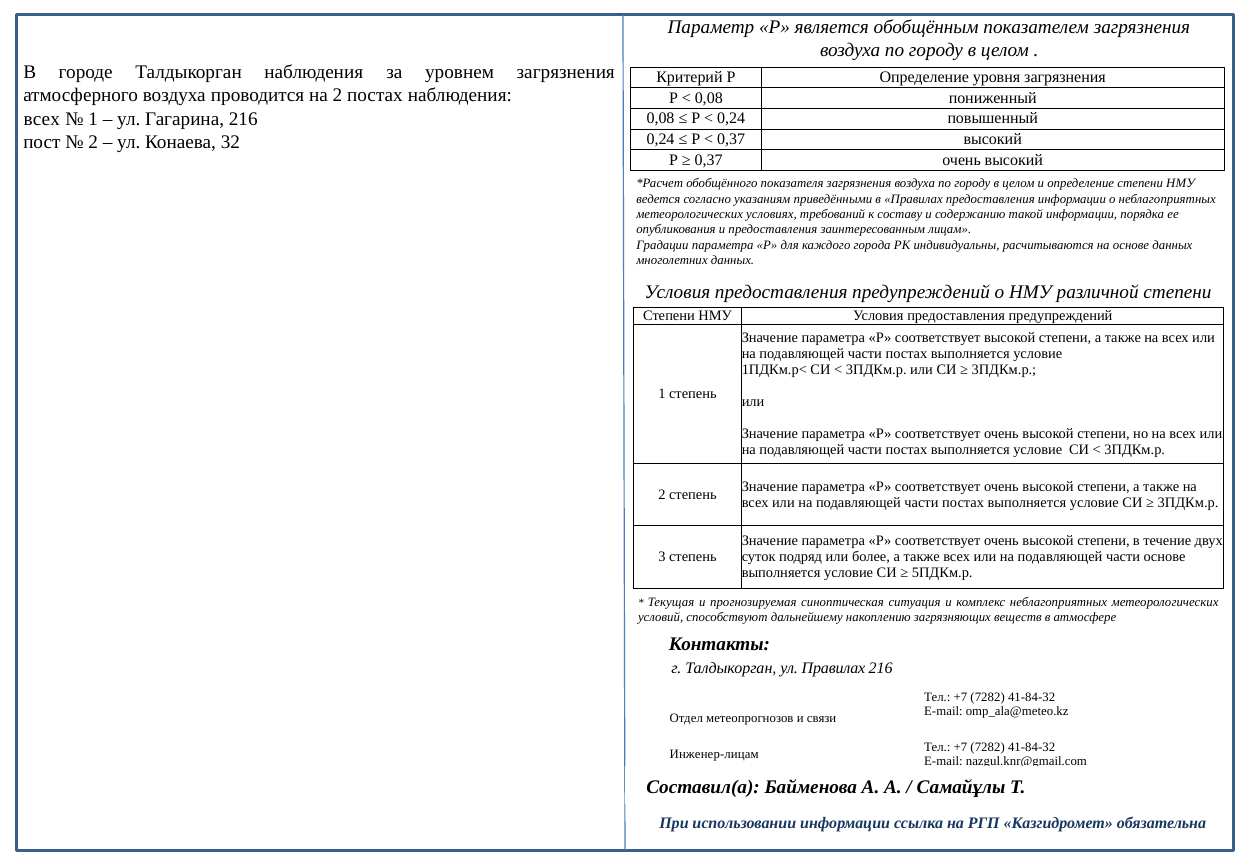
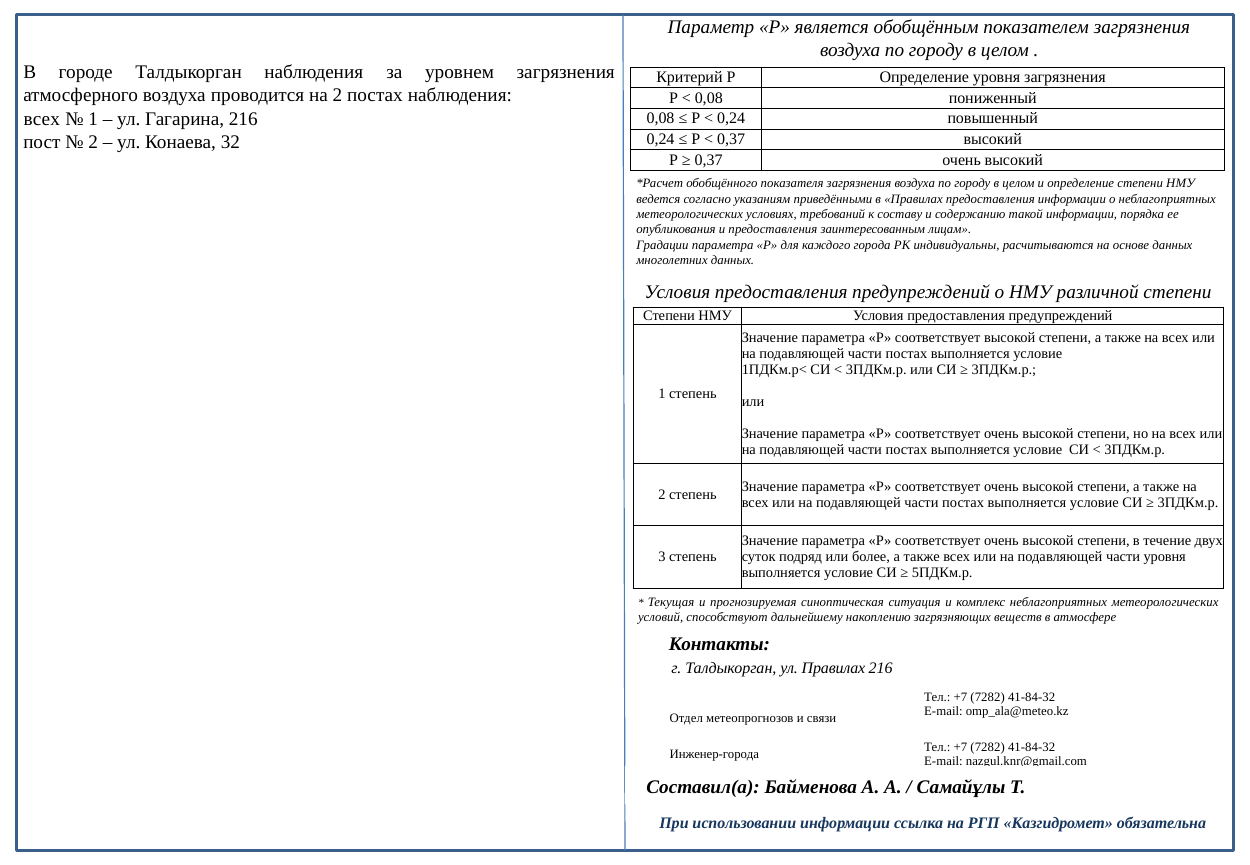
части основе: основе -> уровня
Инженер-лицам: Инженер-лицам -> Инженер-города
